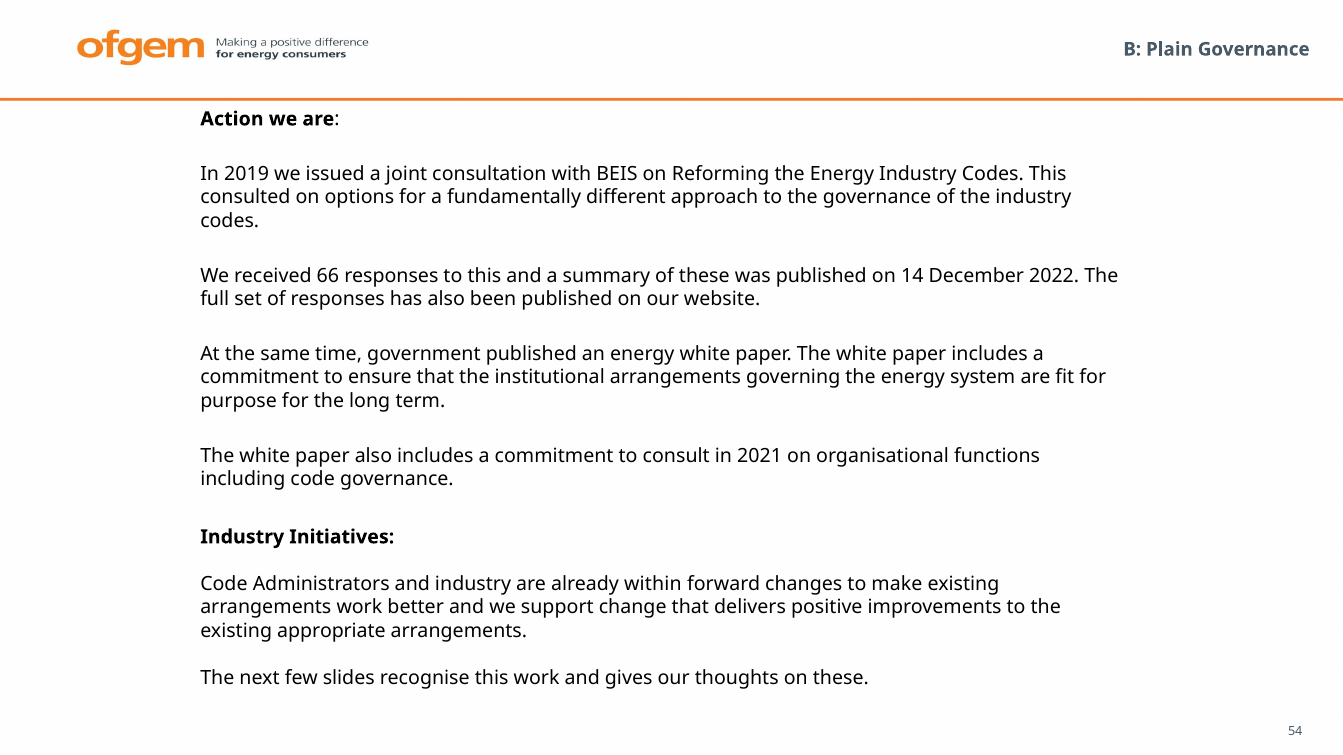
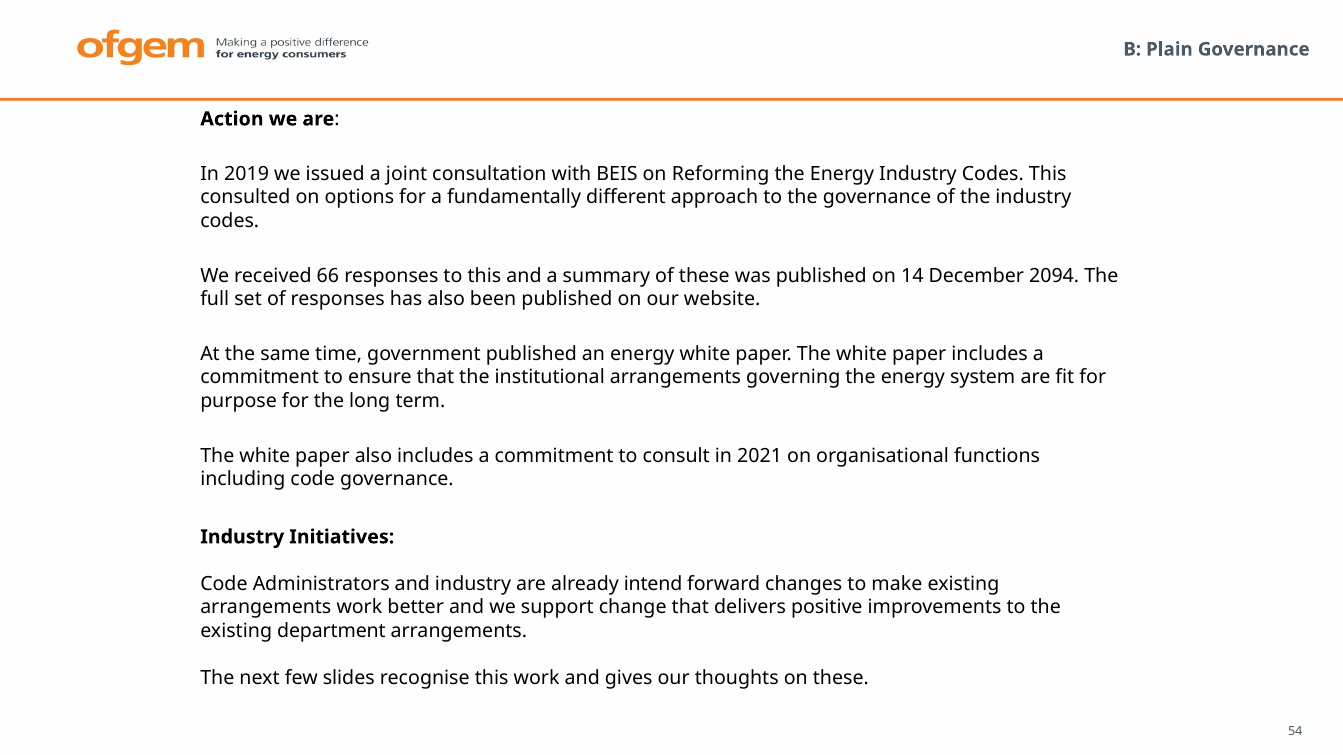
2022: 2022 -> 2094
within: within -> intend
appropriate: appropriate -> department
